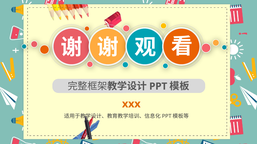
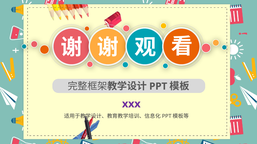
xxx colour: orange -> purple
